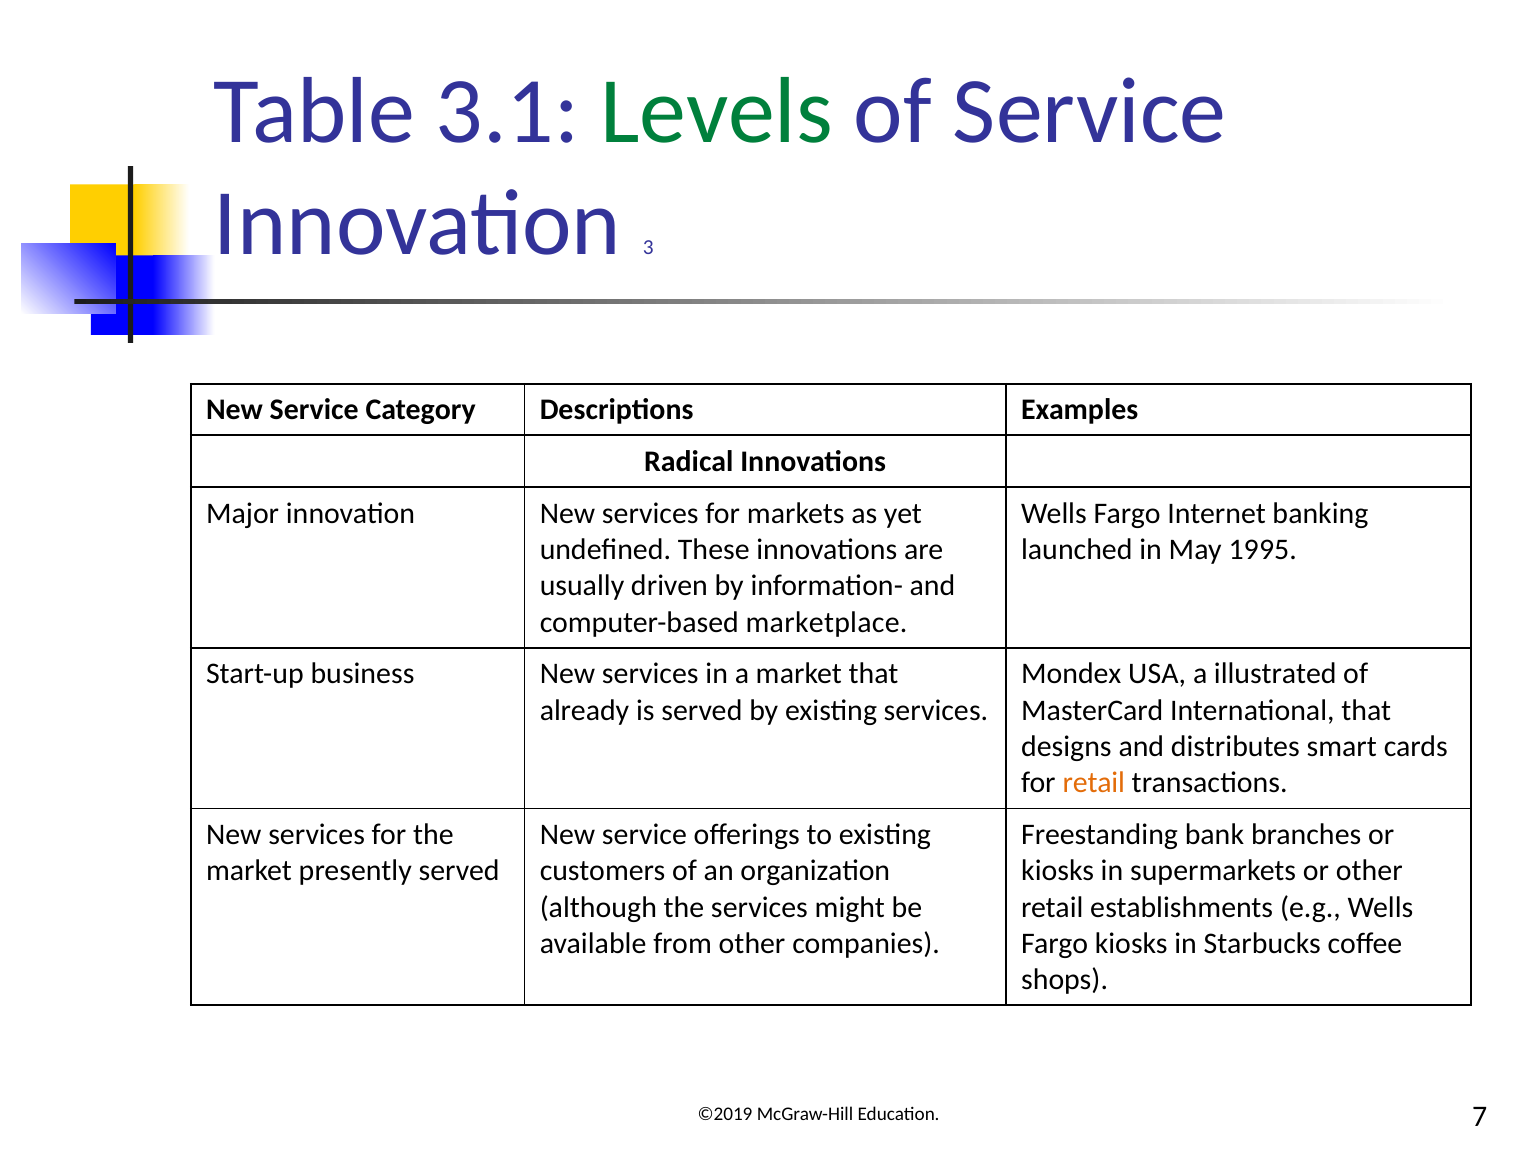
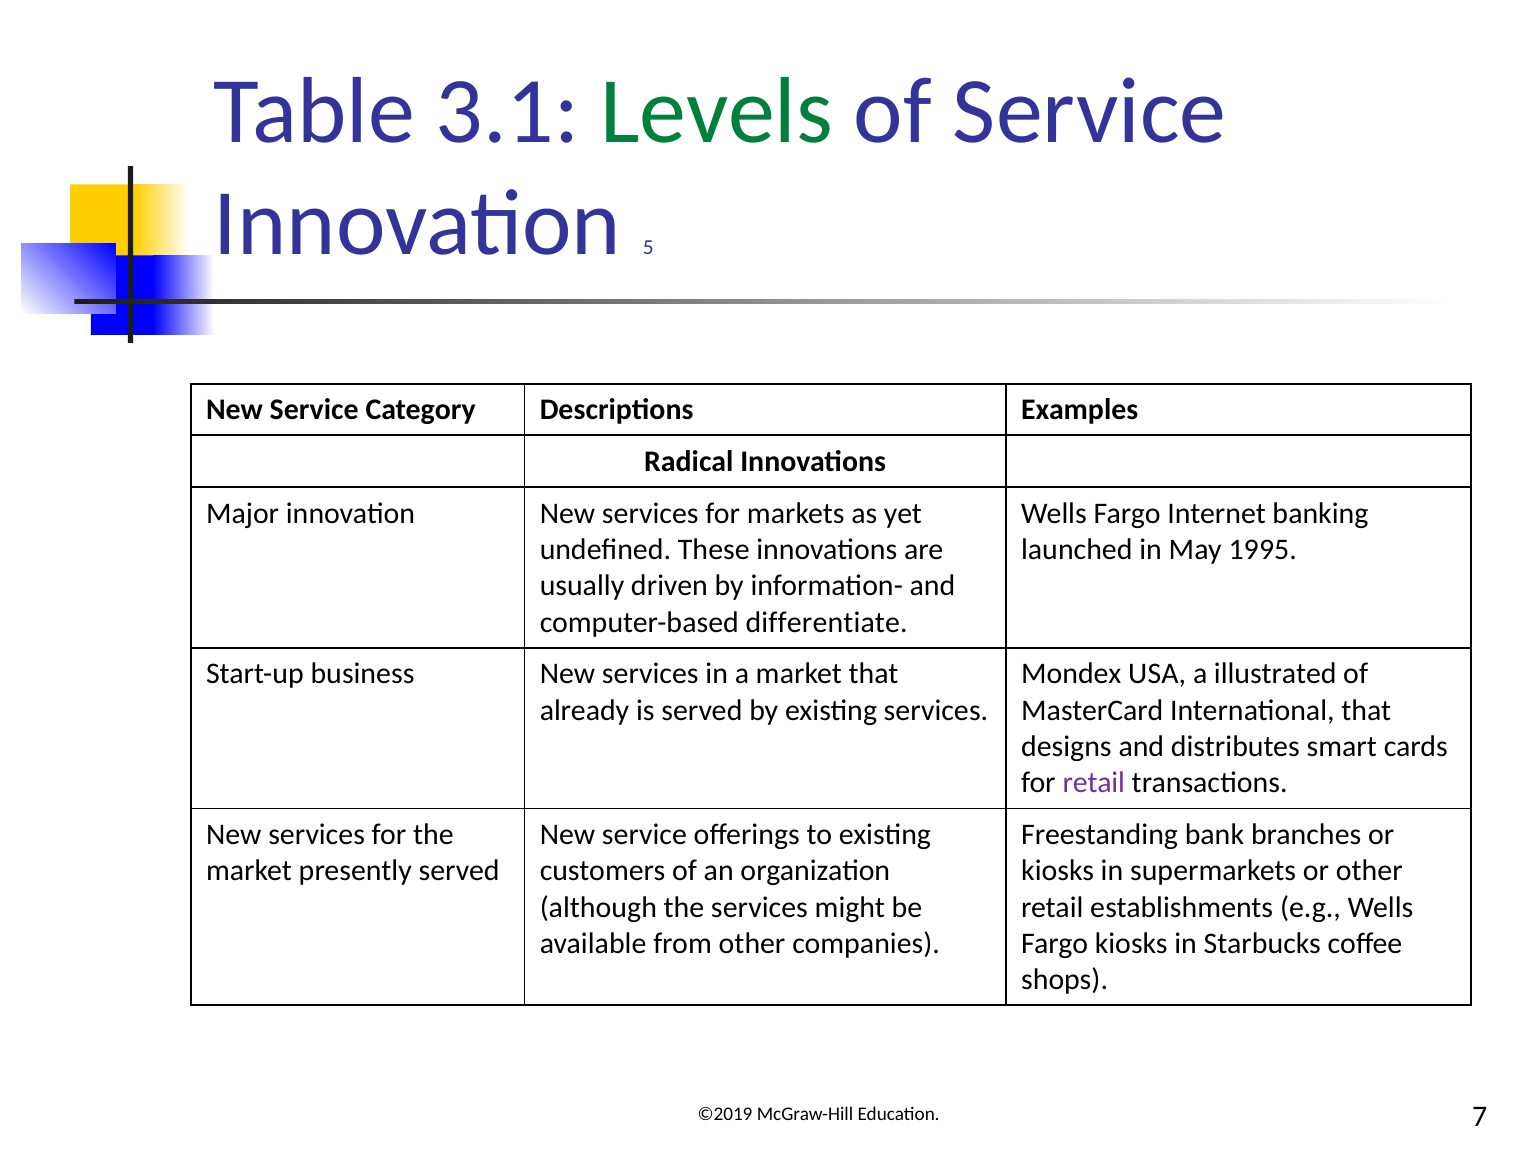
3: 3 -> 5
marketplace: marketplace -> differentiate
retail at (1094, 783) colour: orange -> purple
